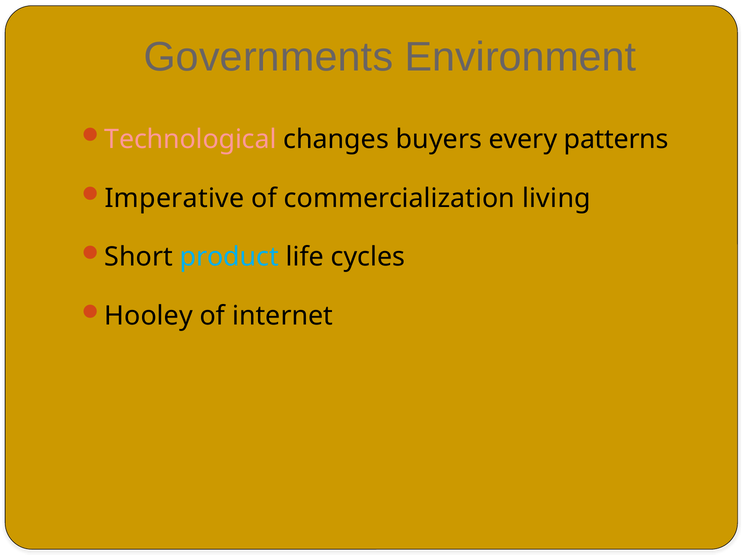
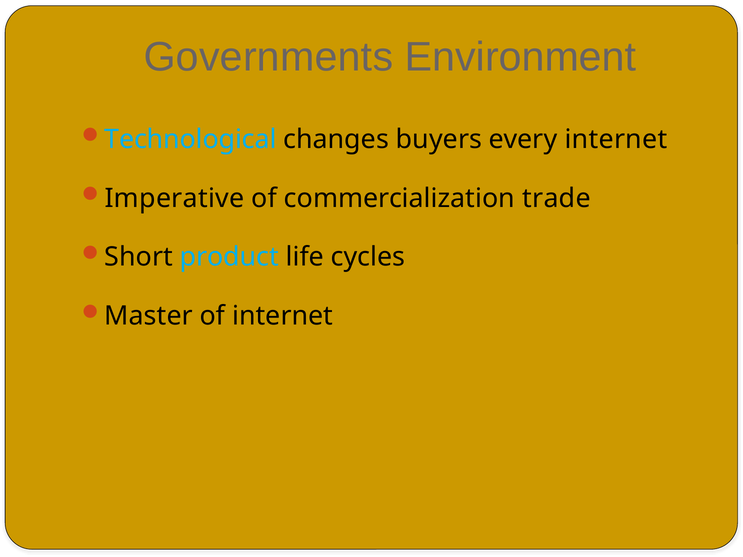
Technological colour: pink -> light blue
every patterns: patterns -> internet
living: living -> trade
Hooley: Hooley -> Master
